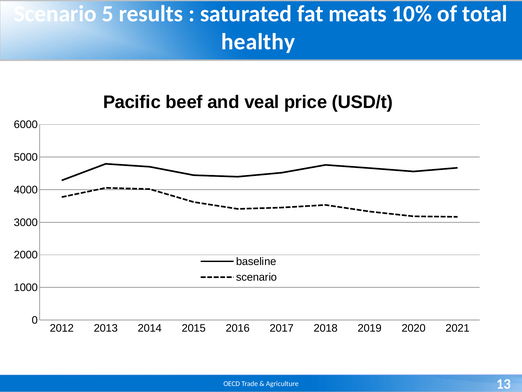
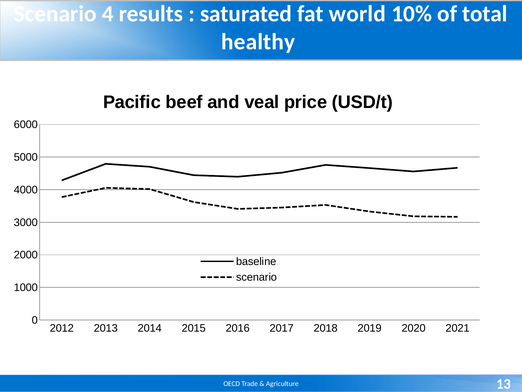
5: 5 -> 4
meats: meats -> world
